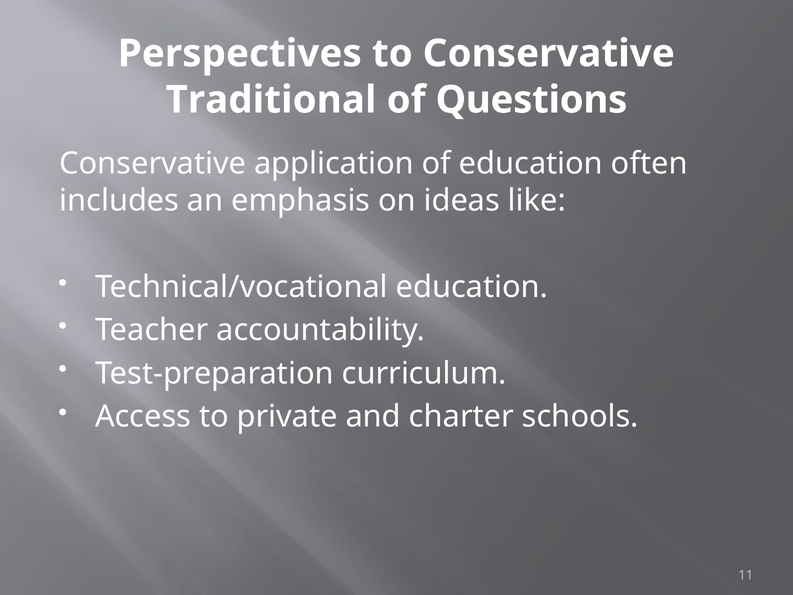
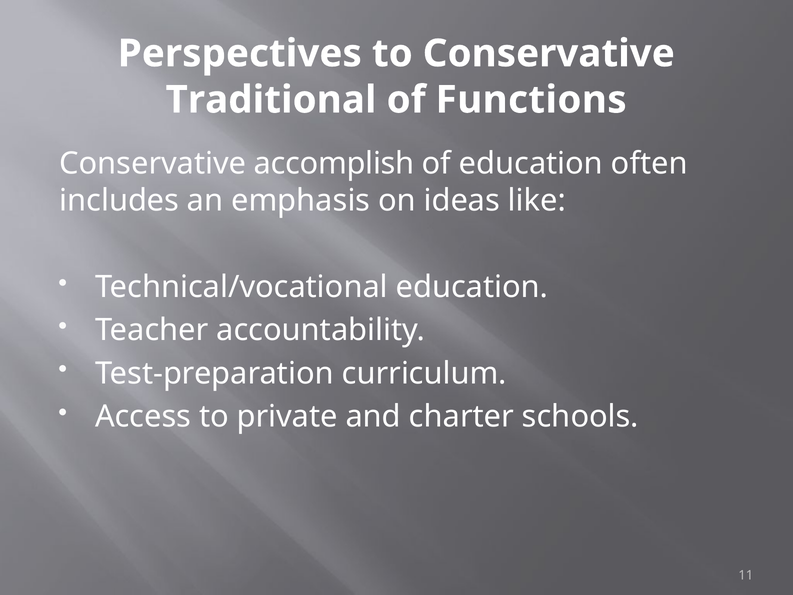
Questions: Questions -> Functions
application: application -> accomplish
